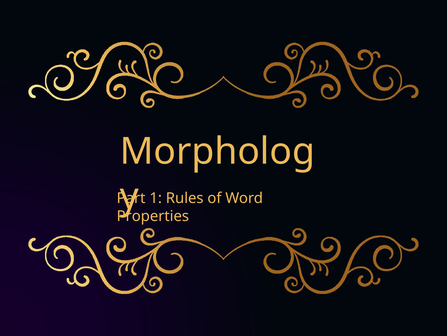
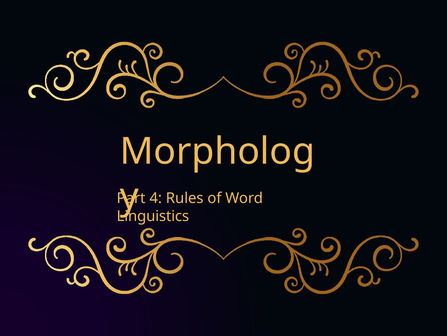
1: 1 -> 4
Properties: Properties -> Linguistics
